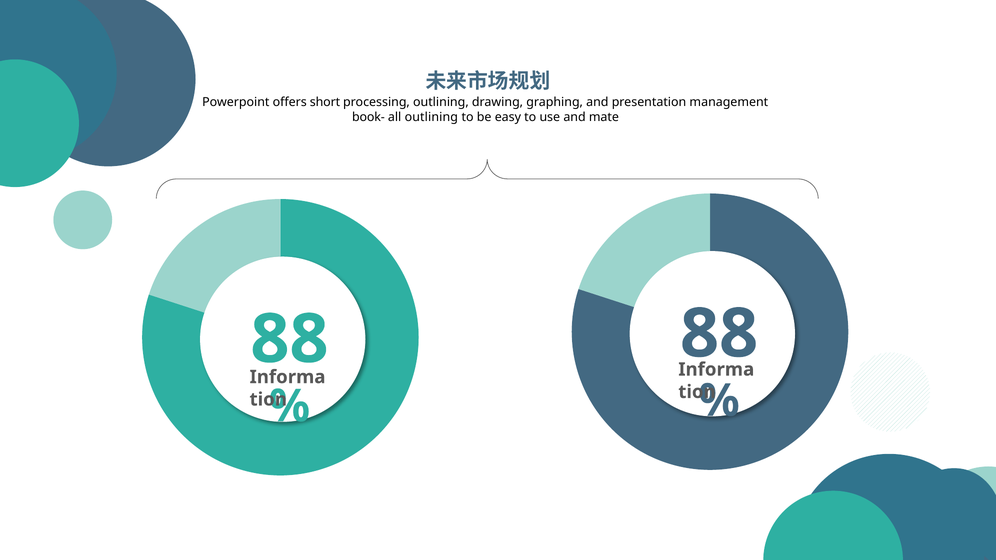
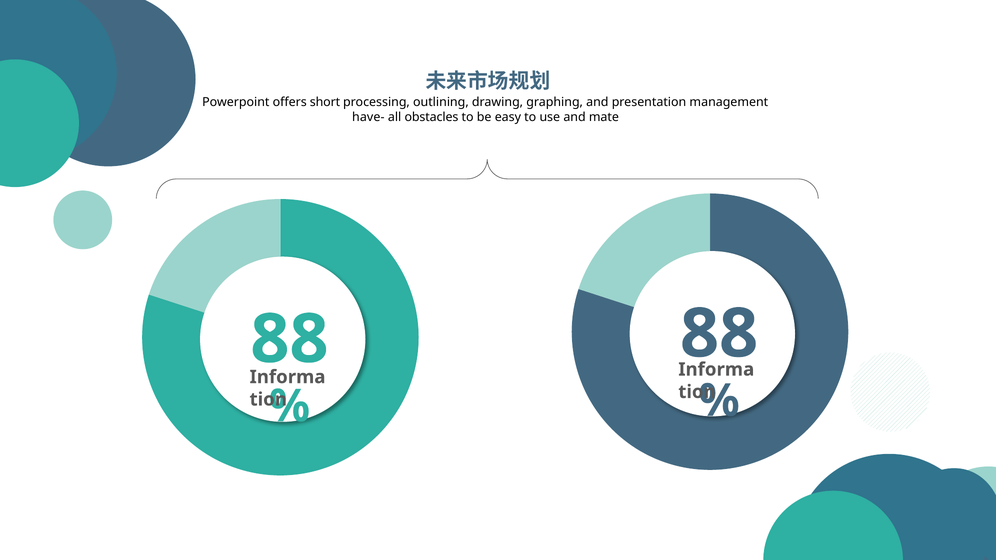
book-: book- -> have-
all outlining: outlining -> obstacles
